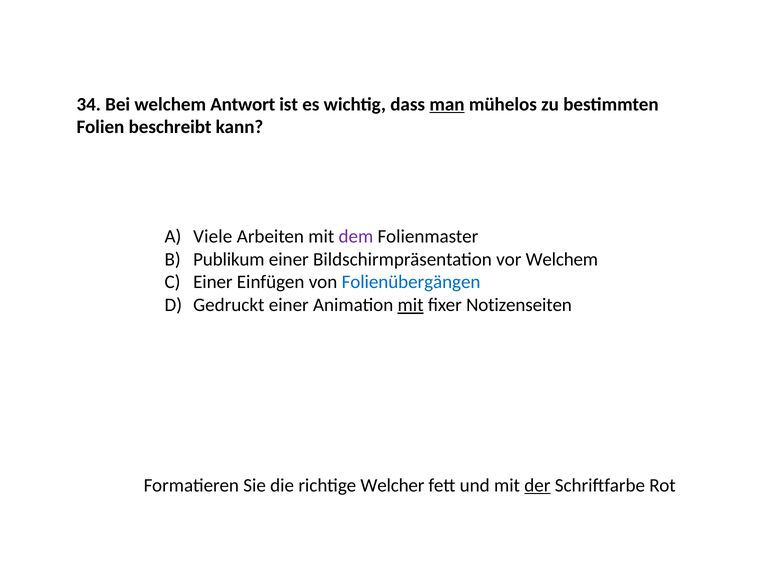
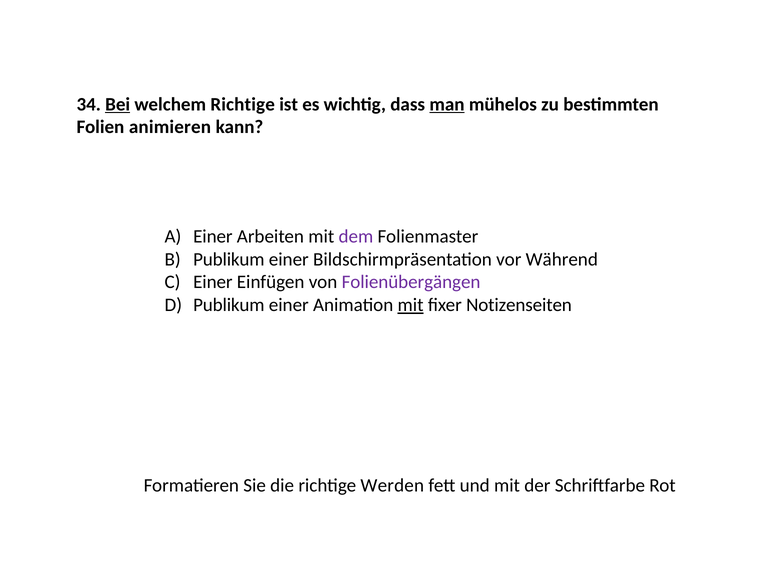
Bei underline: none -> present
welchem Antwort: Antwort -> Richtige
beschreibt: beschreibt -> animieren
Viele at (213, 237): Viele -> Einer
vor Welchem: Welchem -> Während
Folienübergängen colour: blue -> purple
Gedruckt at (229, 305): Gedruckt -> Publikum
Welcher: Welcher -> Werden
der underline: present -> none
